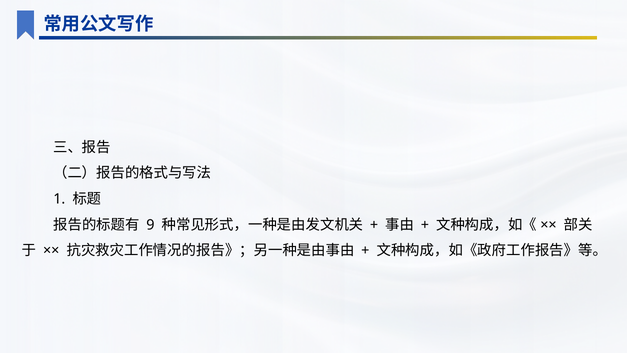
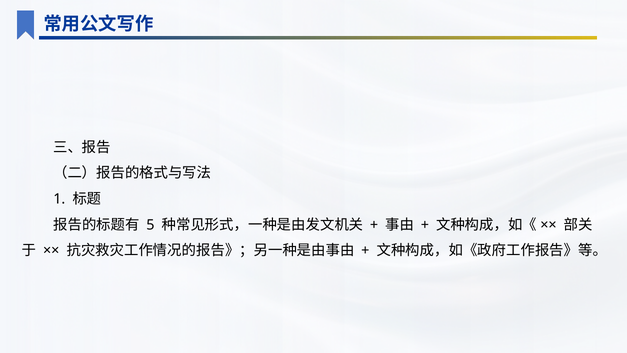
9: 9 -> 5
